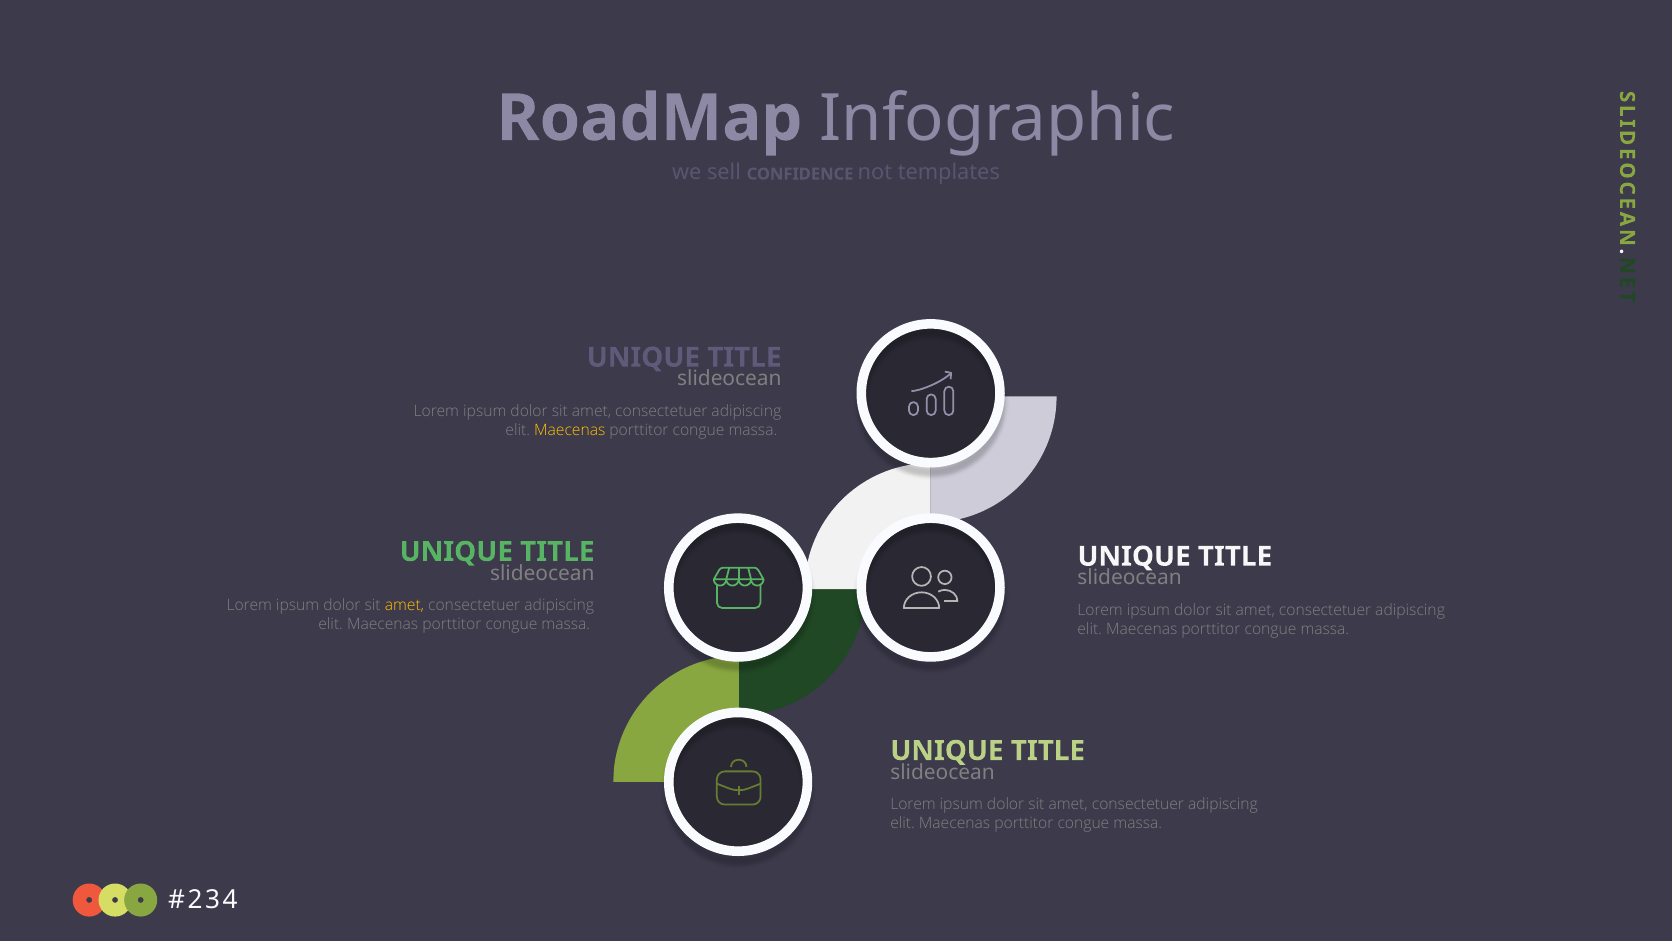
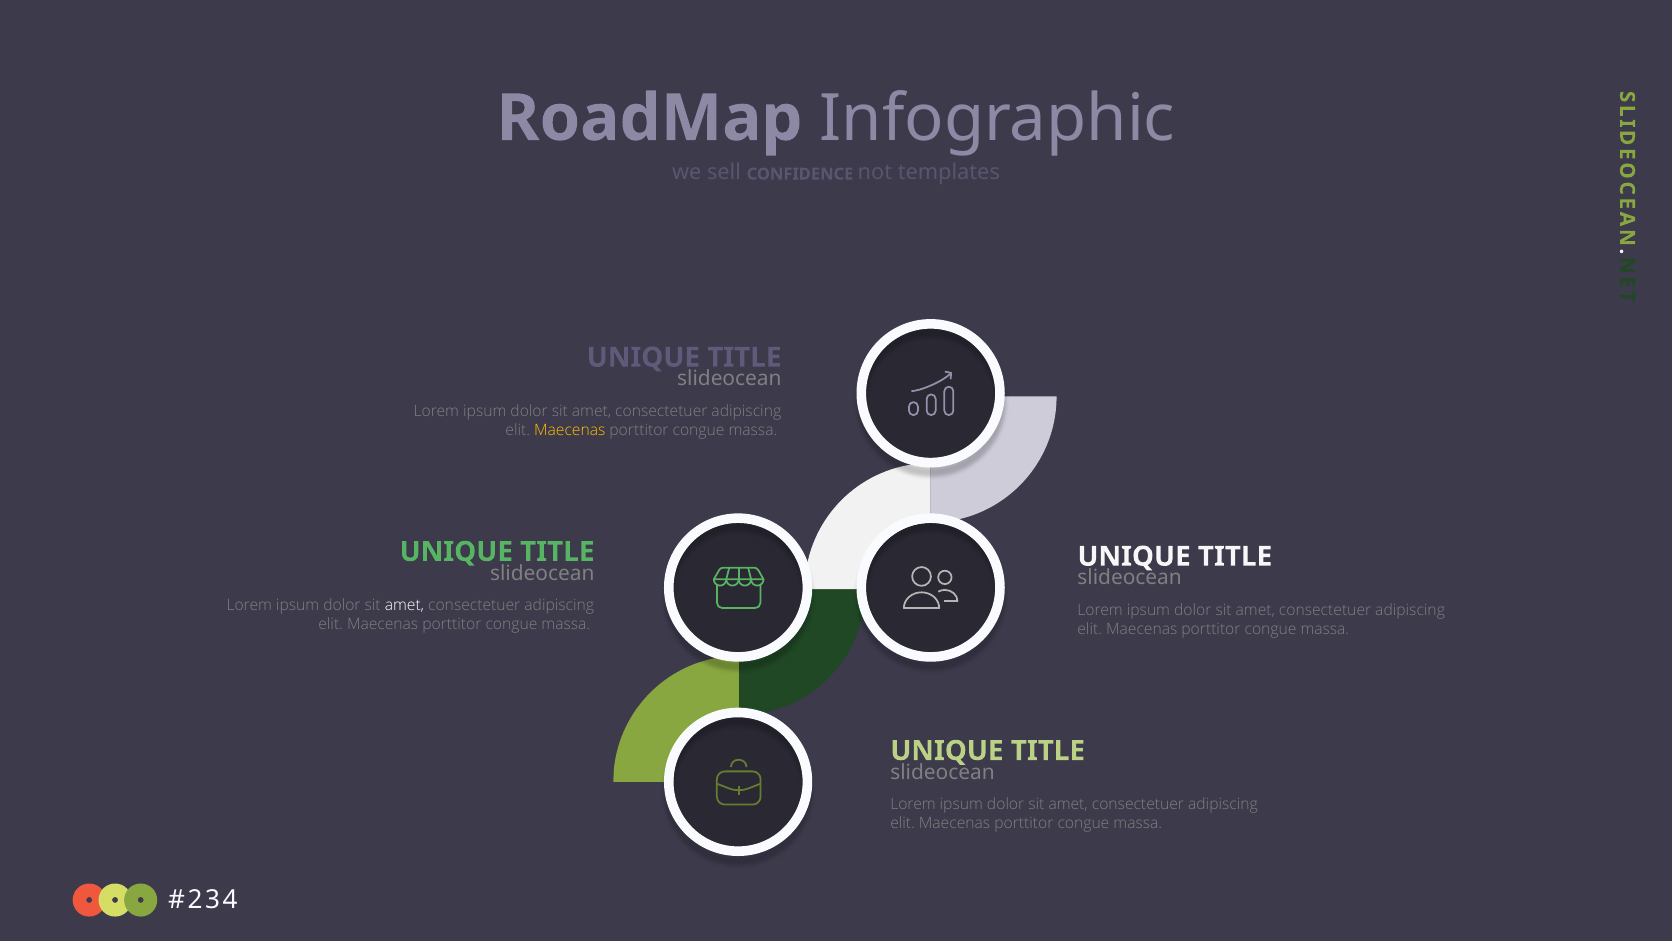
amet at (404, 605) colour: yellow -> white
